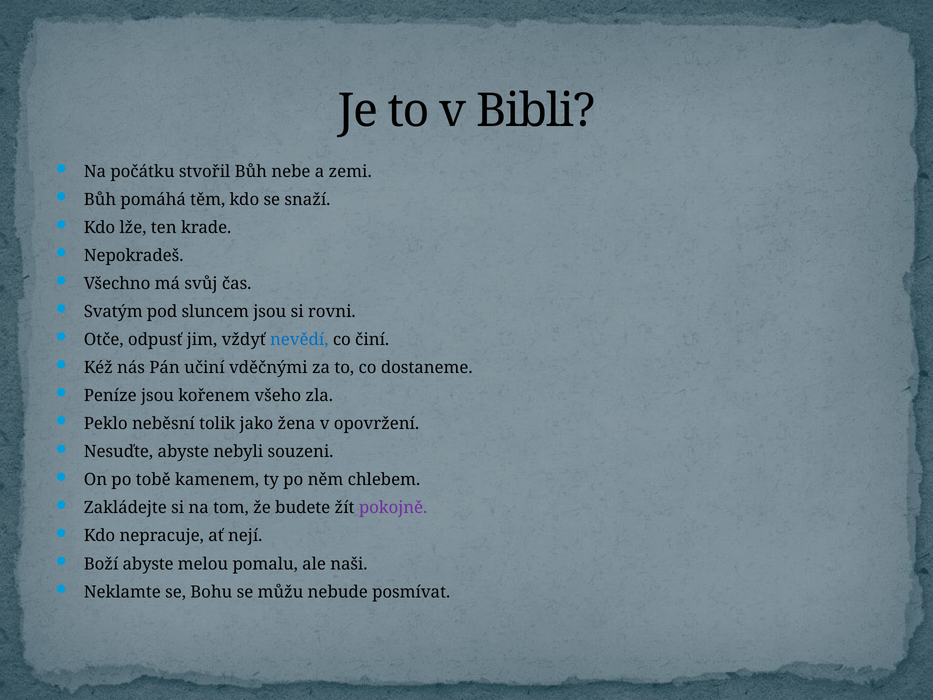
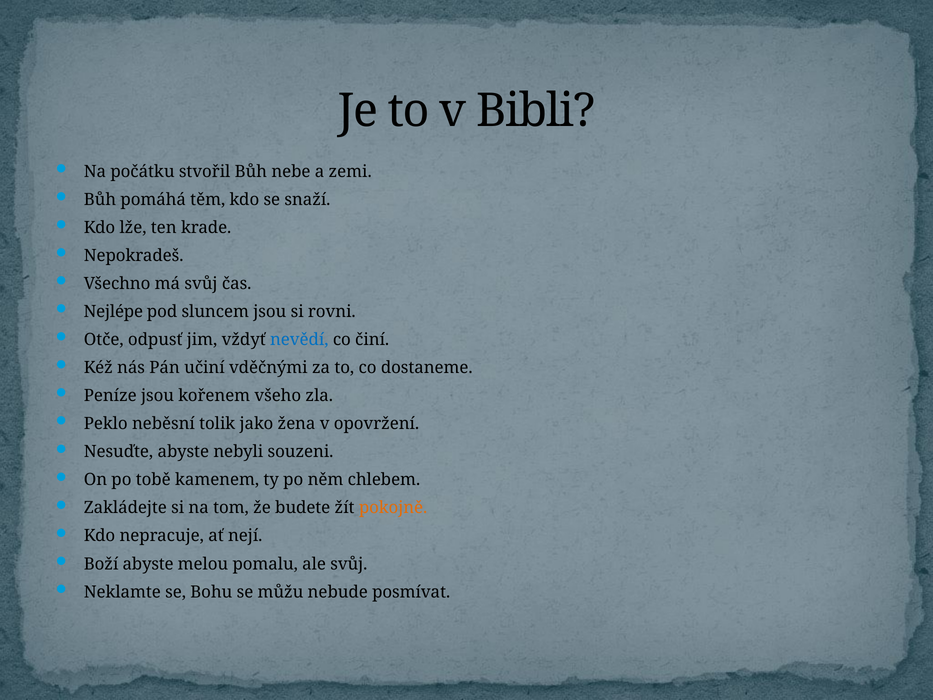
Svatým: Svatým -> Nejlépe
pokojně colour: purple -> orange
ale naši: naši -> svůj
